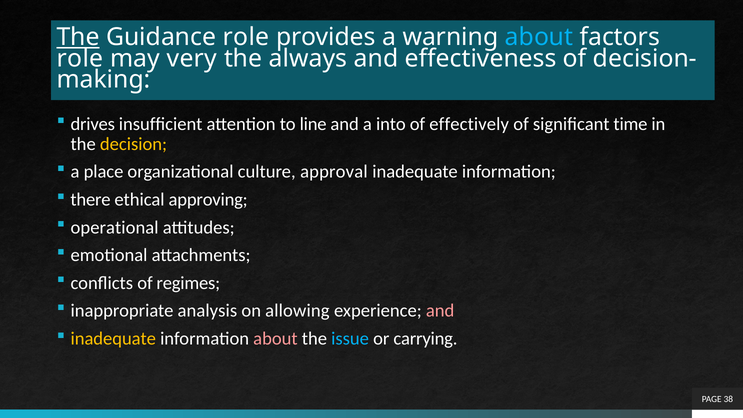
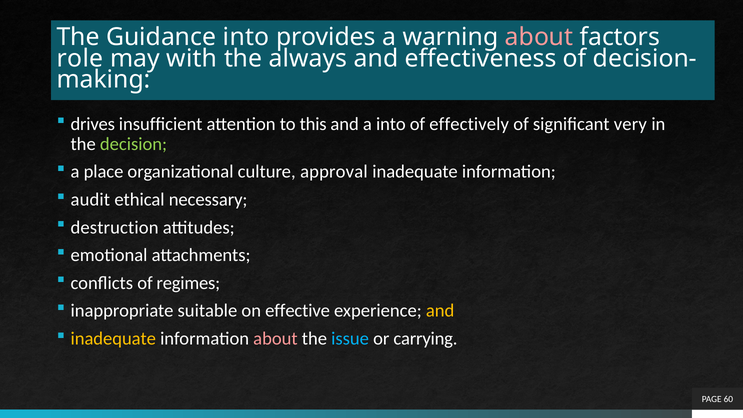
The at (78, 37) underline: present -> none
Guidance role: role -> into
about at (539, 37) colour: light blue -> pink
very: very -> with
line: line -> this
time: time -> very
decision colour: yellow -> light green
there: there -> audit
approving: approving -> necessary
operational: operational -> destruction
analysis: analysis -> suitable
allowing: allowing -> effective
and at (440, 311) colour: pink -> yellow
38: 38 -> 60
